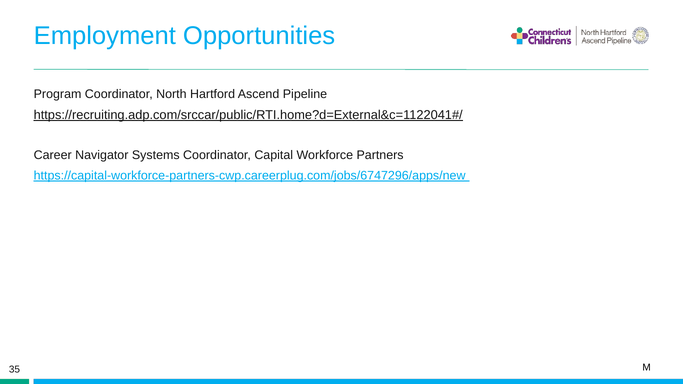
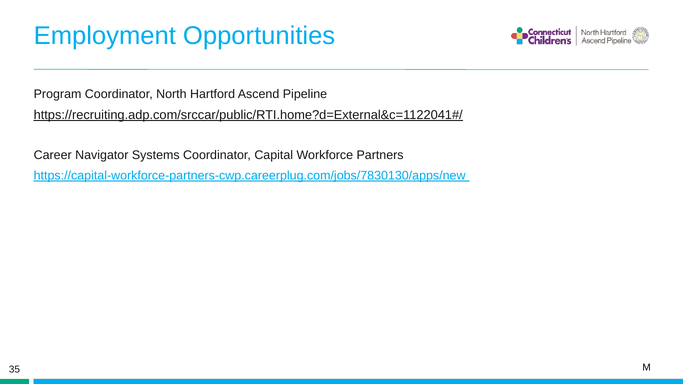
https://capital-workforce-partners-cwp.careerplug.com/jobs/6747296/apps/new: https://capital-workforce-partners-cwp.careerplug.com/jobs/6747296/apps/new -> https://capital-workforce-partners-cwp.careerplug.com/jobs/7830130/apps/new
